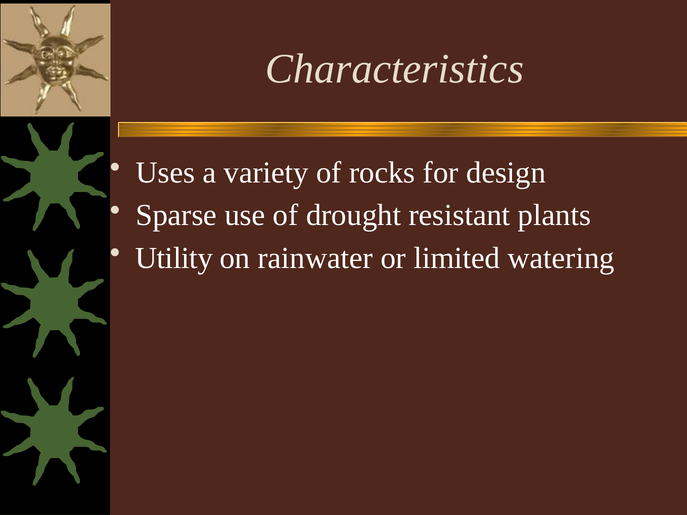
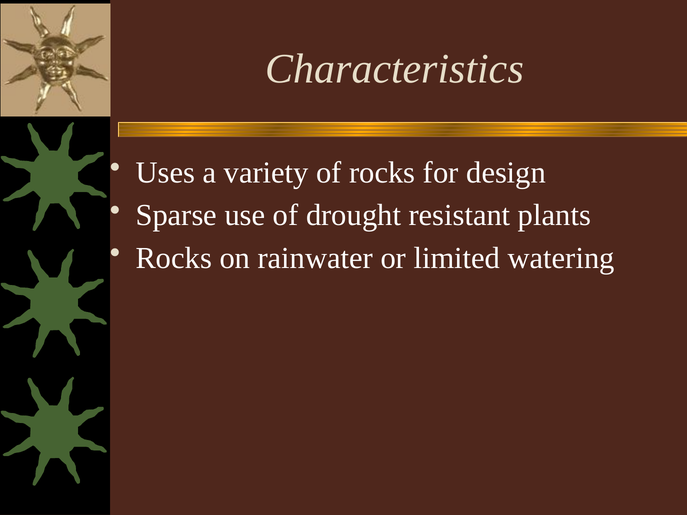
Utility at (174, 258): Utility -> Rocks
